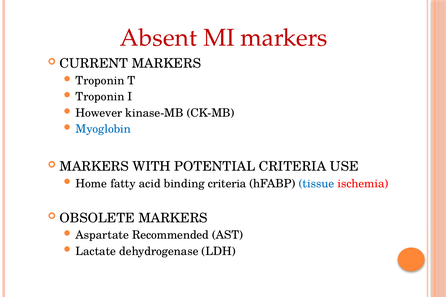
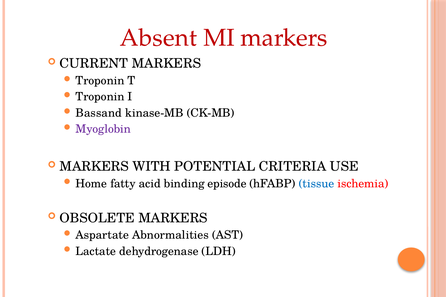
However: However -> Bassand
Myoglobin colour: blue -> purple
binding criteria: criteria -> episode
Recommended: Recommended -> Abnormalities
